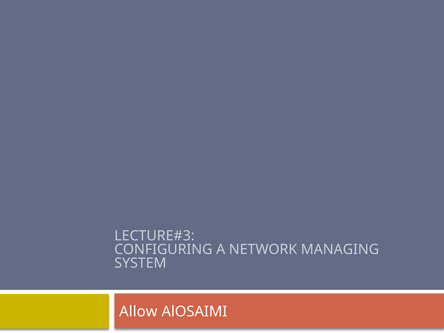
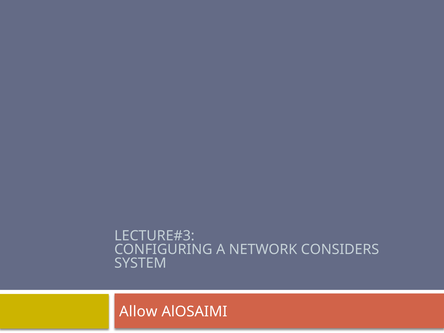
MANAGING: MANAGING -> CONSIDERS
